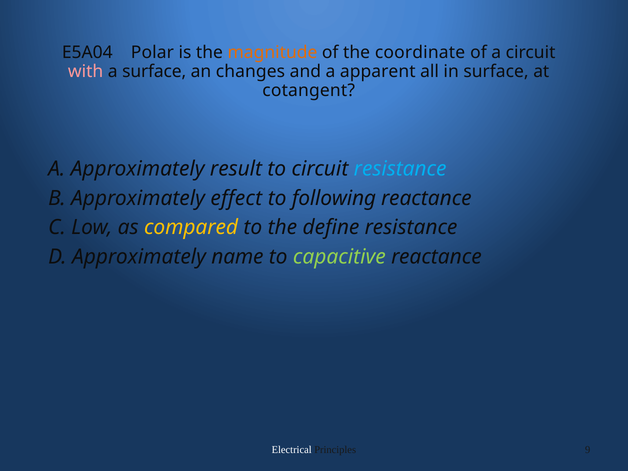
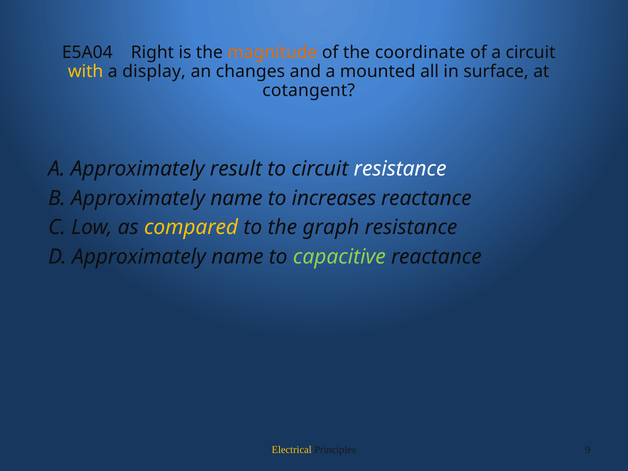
Polar: Polar -> Right
with colour: pink -> yellow
a surface: surface -> display
apparent: apparent -> mounted
resistance at (400, 169) colour: light blue -> white
B Approximately effect: effect -> name
following: following -> increases
define: define -> graph
Electrical colour: white -> yellow
